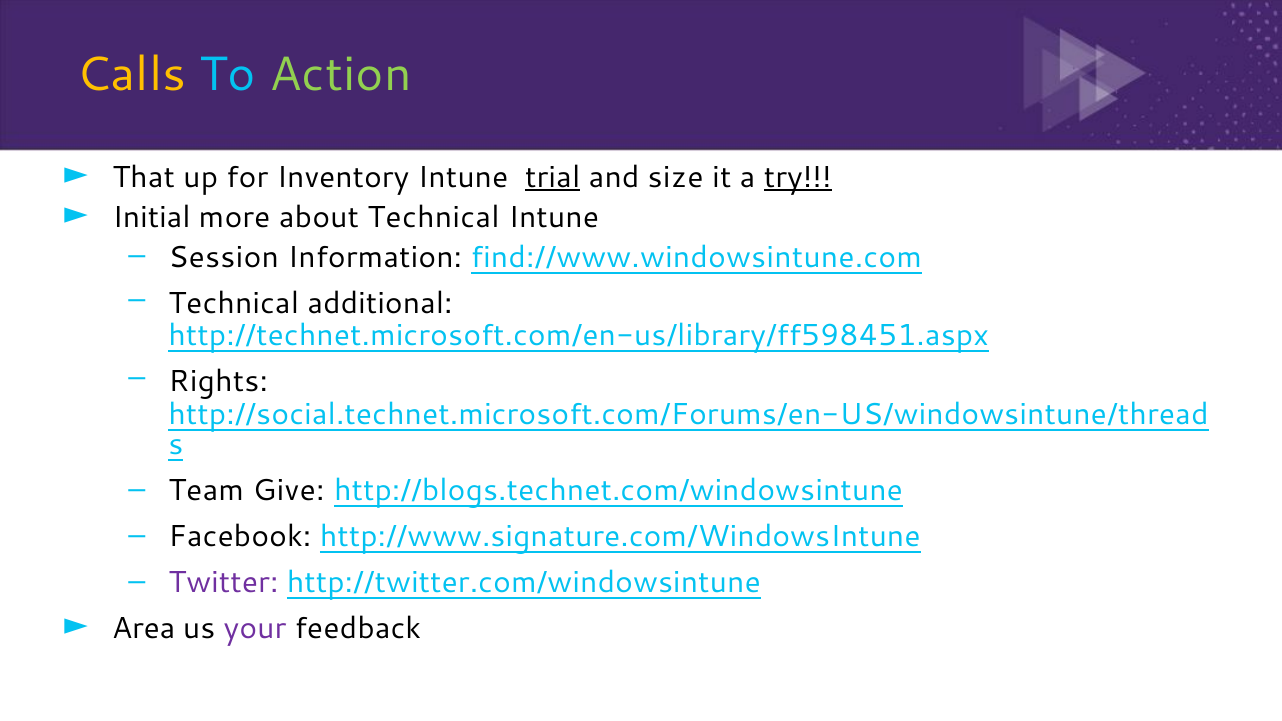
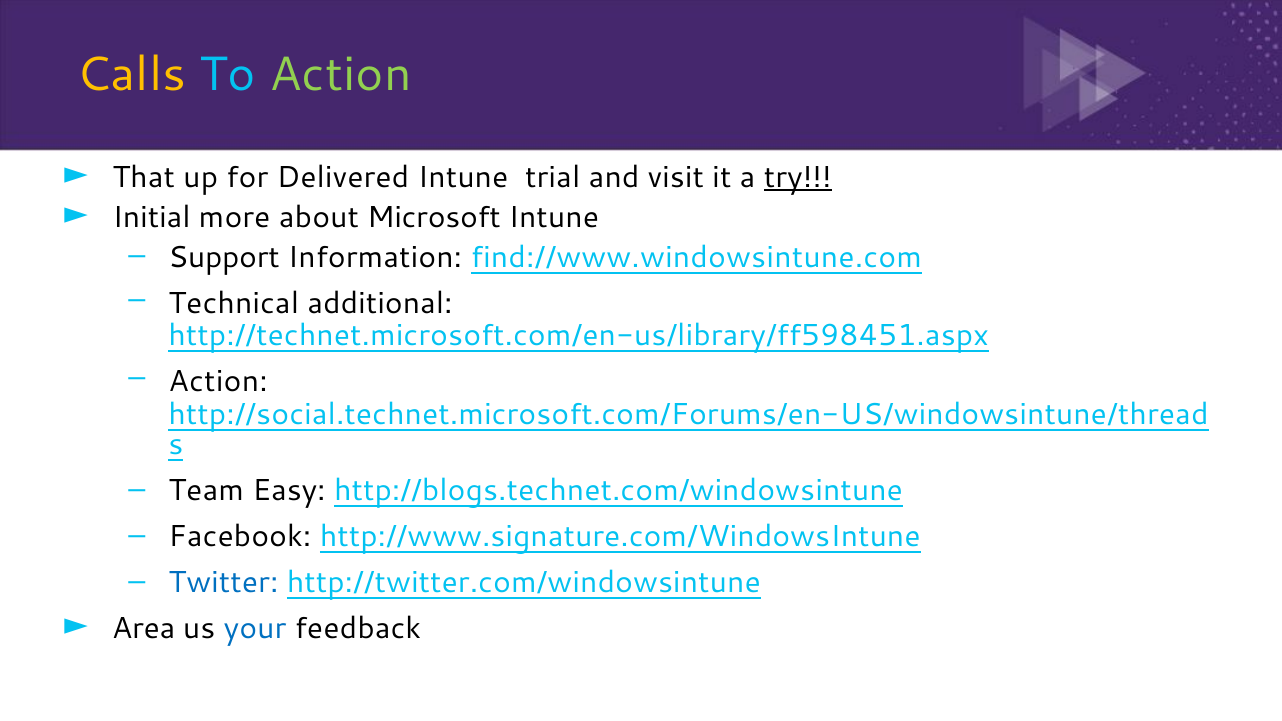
Inventory: Inventory -> Delivered
trial underline: present -> none
size: size -> visit
about Technical: Technical -> Microsoft
Session: Session -> Support
Rights at (218, 382): Rights -> Action
Give: Give -> Easy
Twitter colour: purple -> blue
your colour: purple -> blue
